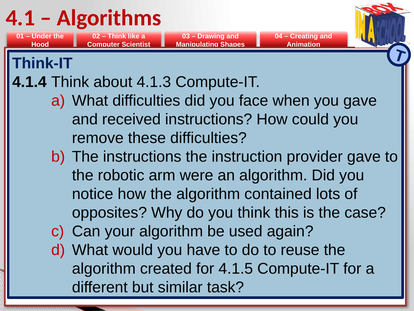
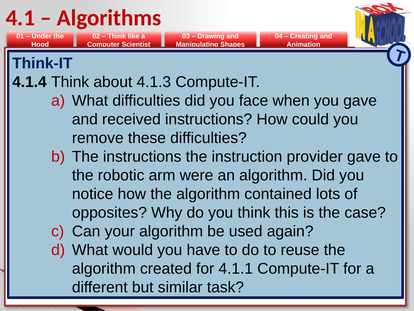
4.1.5: 4.1.5 -> 4.1.1
